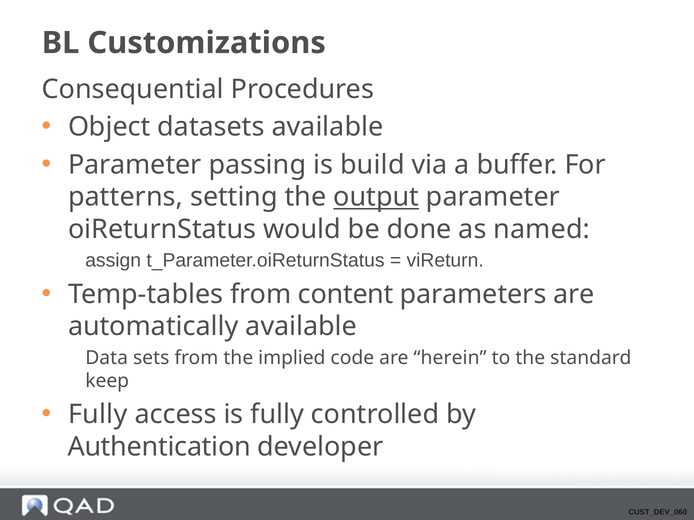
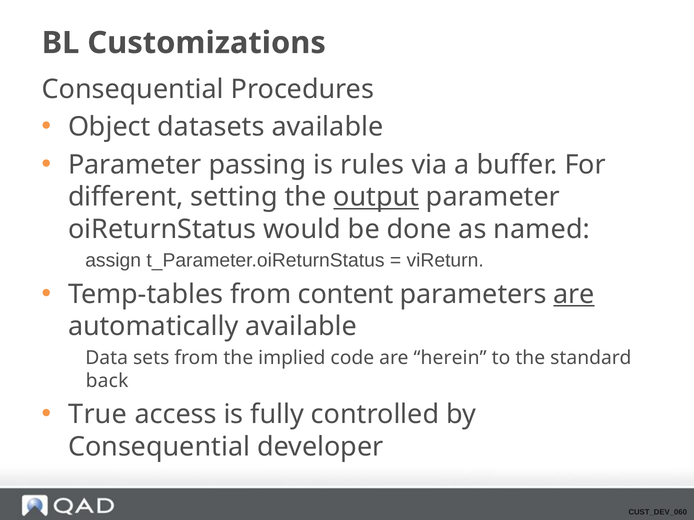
build: build -> rules
patterns: patterns -> different
are at (574, 294) underline: none -> present
keep: keep -> back
Fully at (98, 415): Fully -> True
Authentication at (159, 447): Authentication -> Consequential
